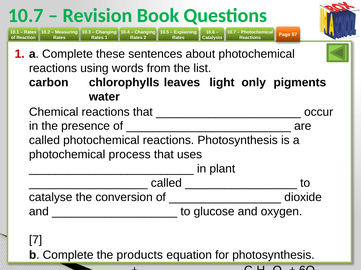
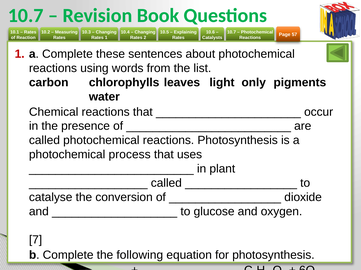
products: products -> following
